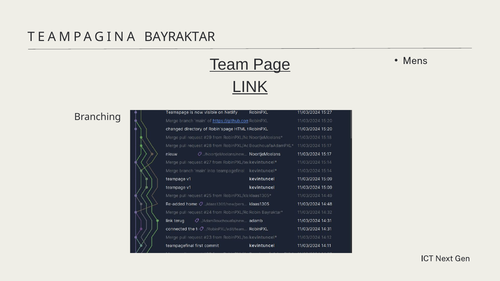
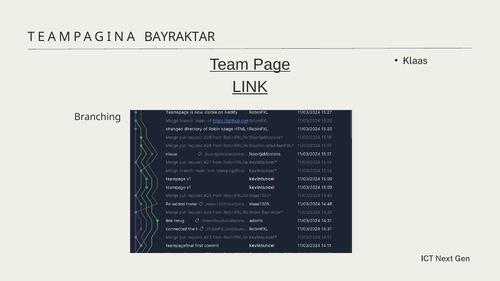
Mens: Mens -> Klaas
